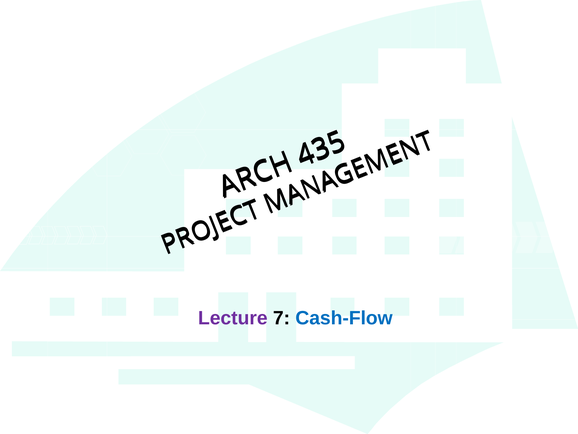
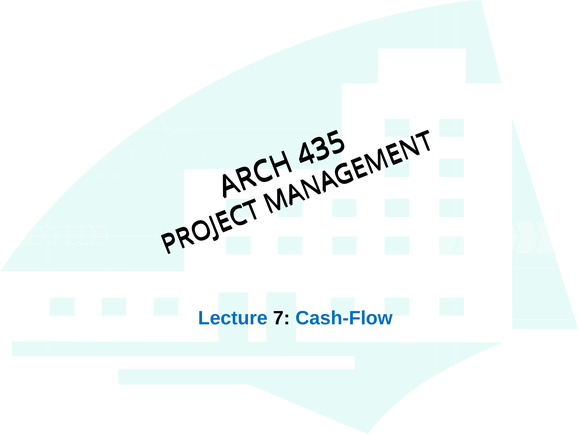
Lecture colour: purple -> blue
